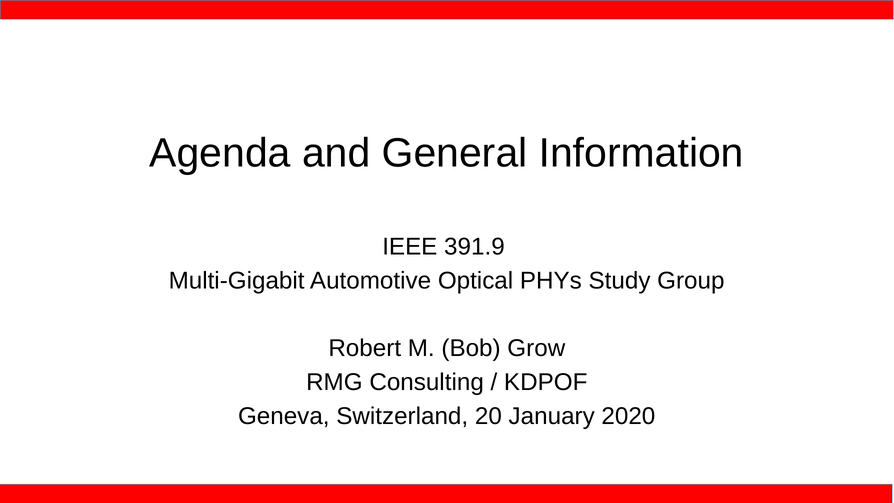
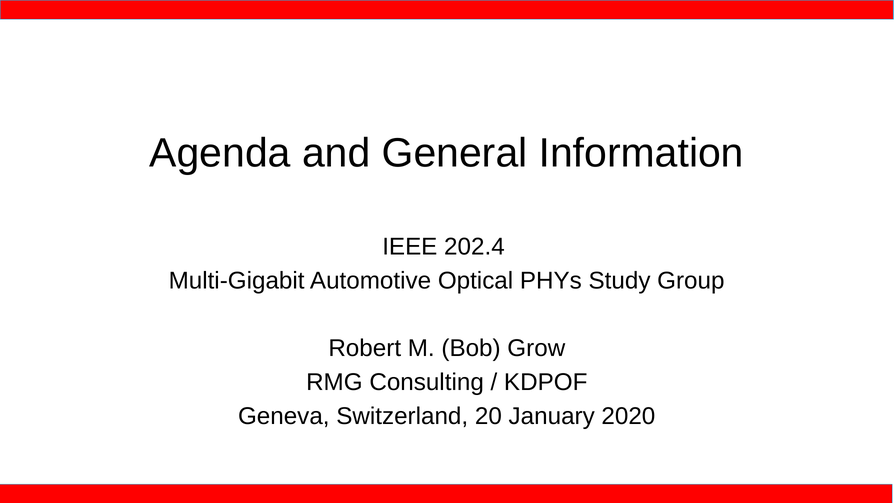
391.9: 391.9 -> 202.4
